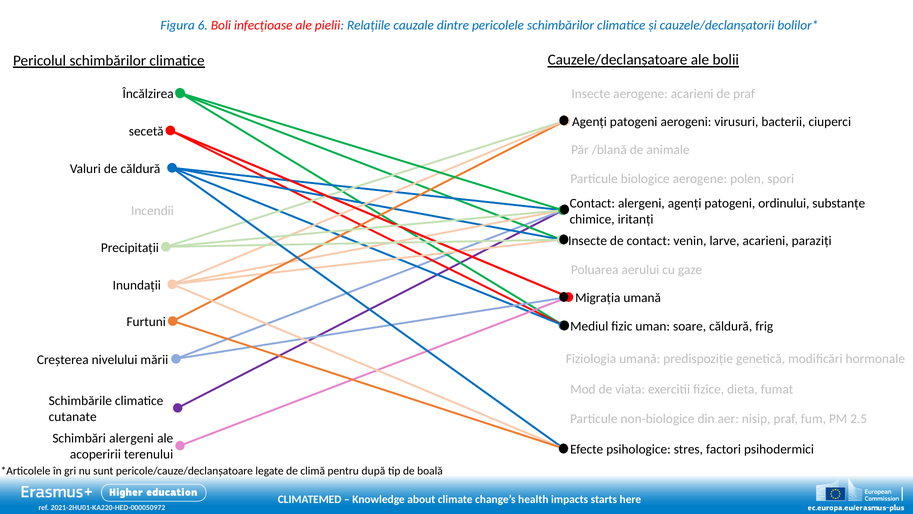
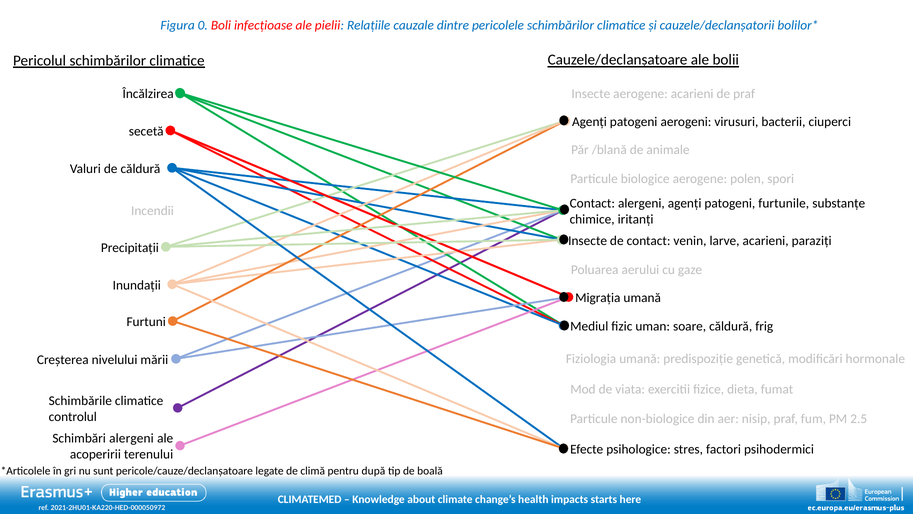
6: 6 -> 0
ordinului: ordinului -> furtunile
cutanate: cutanate -> controlul
